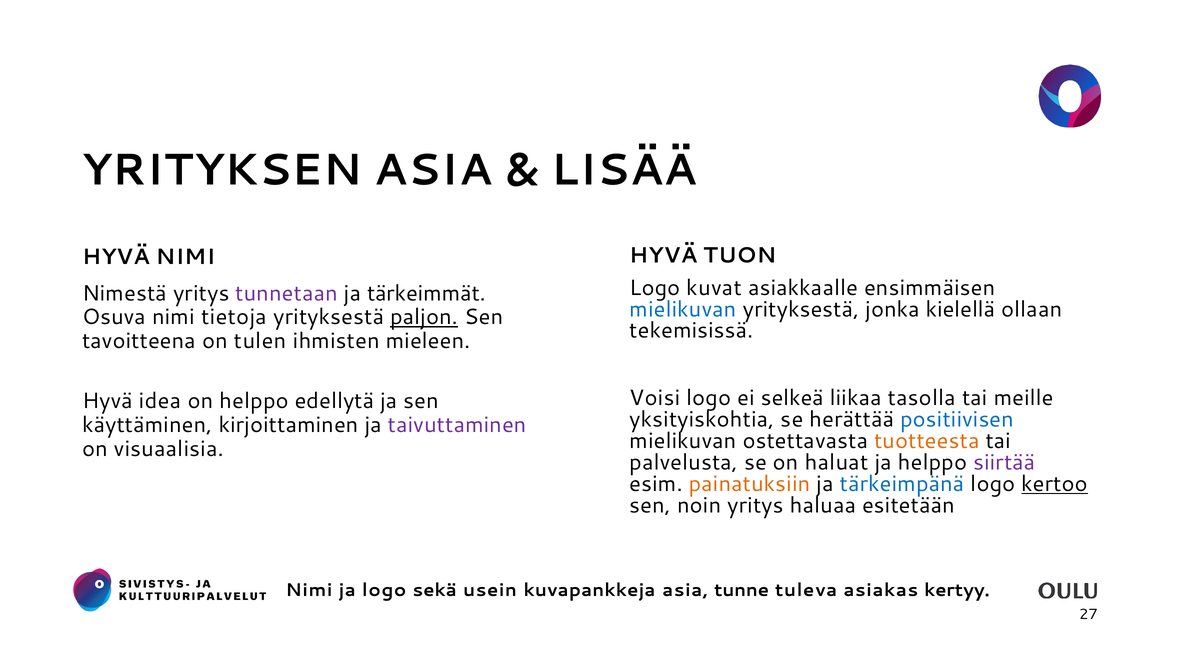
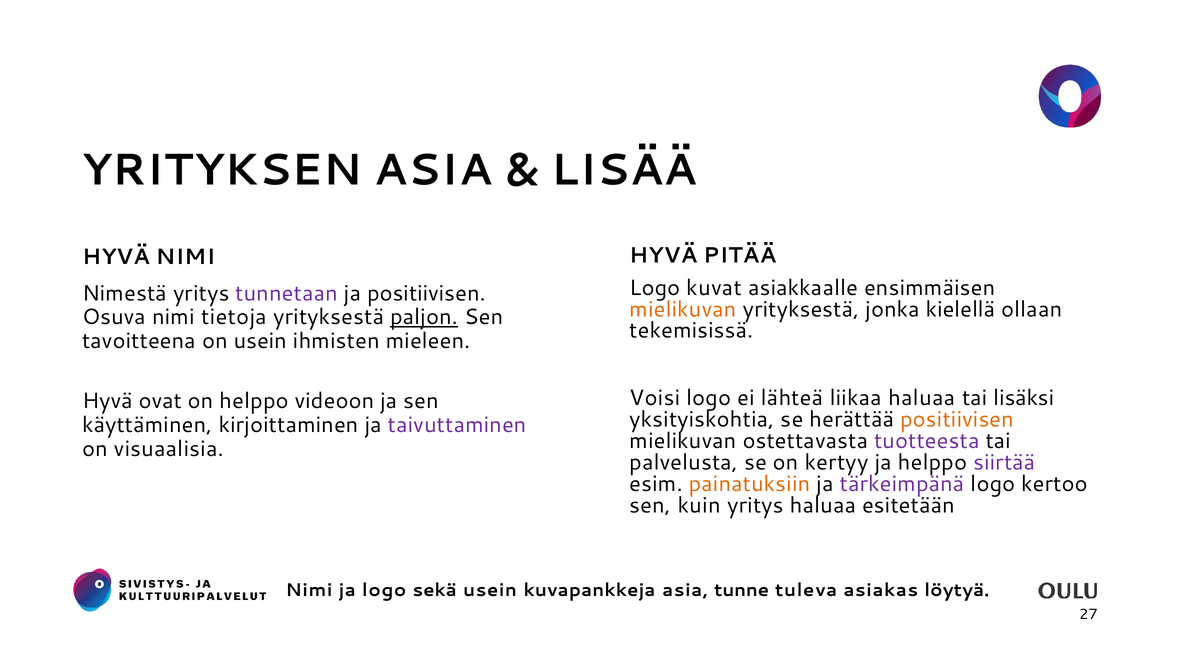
TUON: TUON -> PITÄÄ
ja tärkeimmät: tärkeimmät -> positiivisen
mielikuvan at (683, 309) colour: blue -> orange
on tulen: tulen -> usein
selkeä: selkeä -> lähteä
liikaa tasolla: tasolla -> haluaa
meille: meille -> lisäksi
idea: idea -> ovat
edellytä: edellytä -> videoon
positiivisen at (957, 420) colour: blue -> orange
tuotteesta colour: orange -> purple
haluat: haluat -> kertyy
tärkeimpänä colour: blue -> purple
kertoo underline: present -> none
noin: noin -> kuin
kertyy: kertyy -> löytyä
